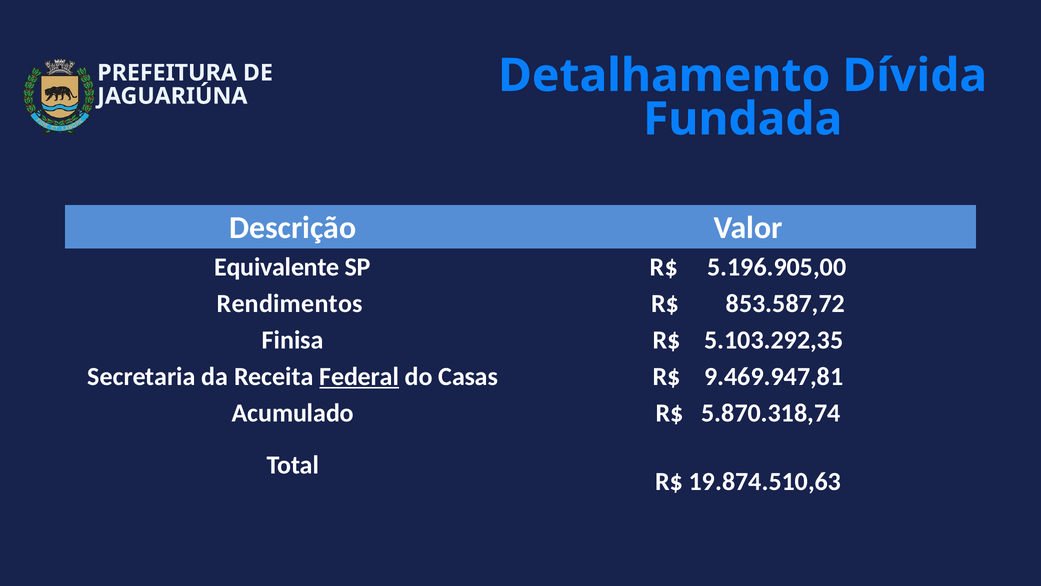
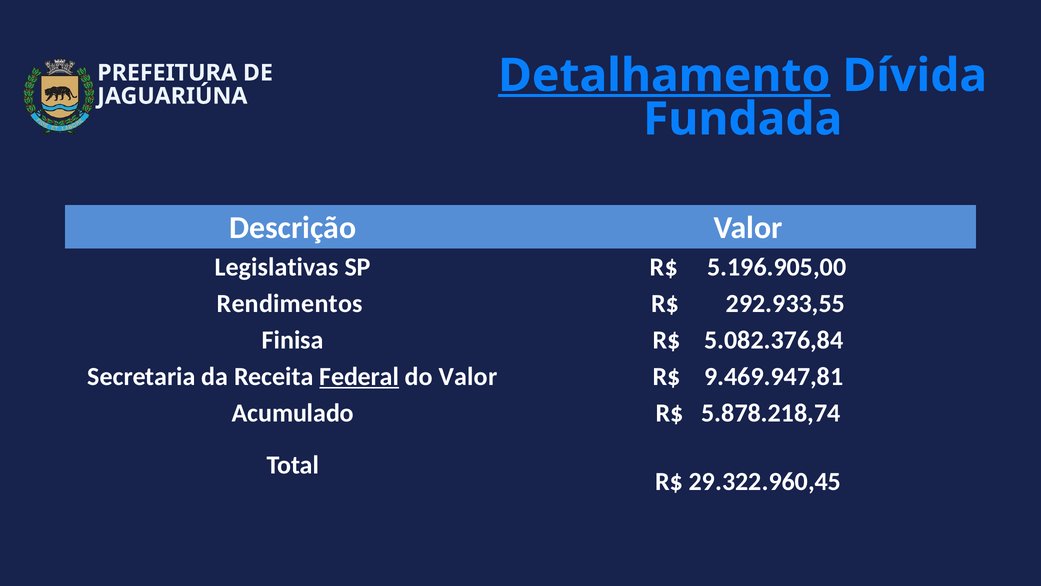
Detalhamento underline: none -> present
Equivalente: Equivalente -> Legislativas
853.587,72: 853.587,72 -> 292.933,55
5.103.292,35: 5.103.292,35 -> 5.082.376,84
do Casas: Casas -> Valor
5.870.318,74: 5.870.318,74 -> 5.878.218,74
19.874.510,63: 19.874.510,63 -> 29.322.960,45
